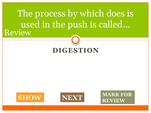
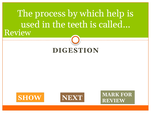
does: does -> help
push: push -> teeth
